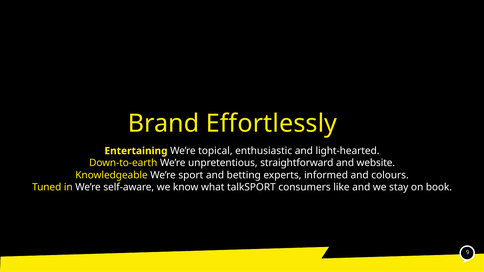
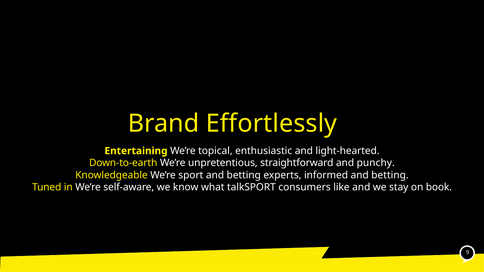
website: website -> punchy
informed and colours: colours -> betting
